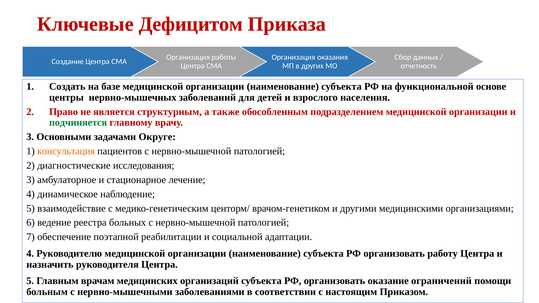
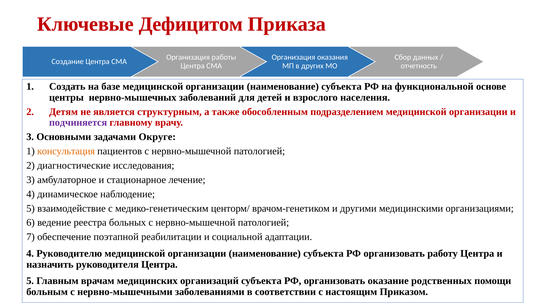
Право: Право -> Детям
подчиняется colour: green -> purple
ограничений: ограничений -> родственных
